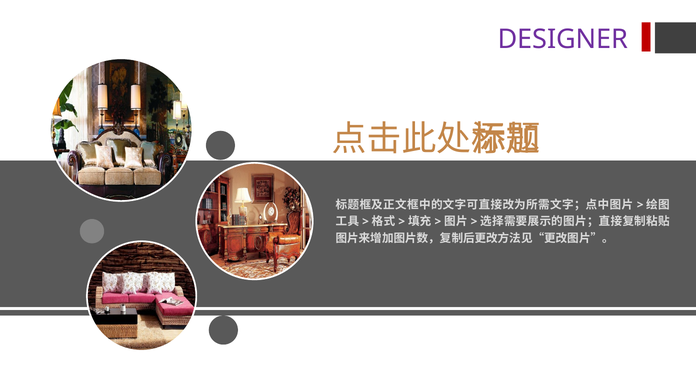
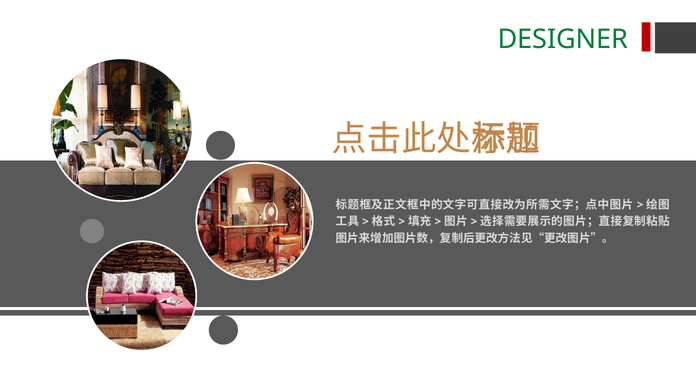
DESIGNER colour: purple -> green
